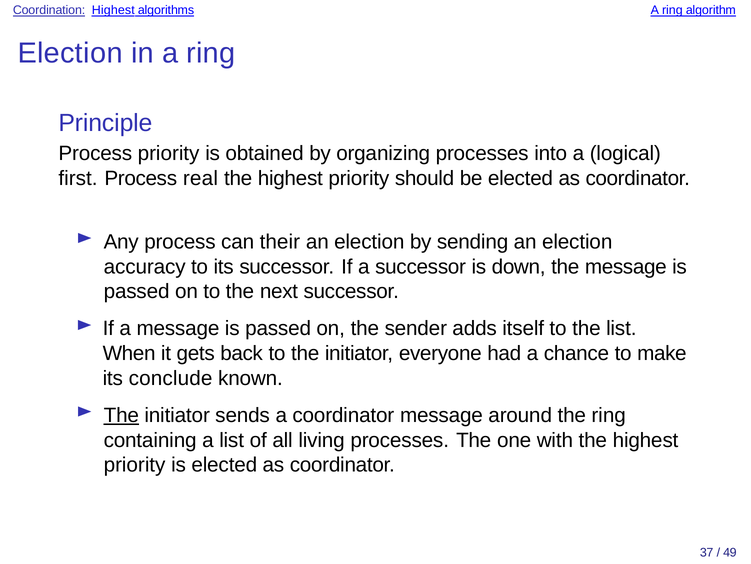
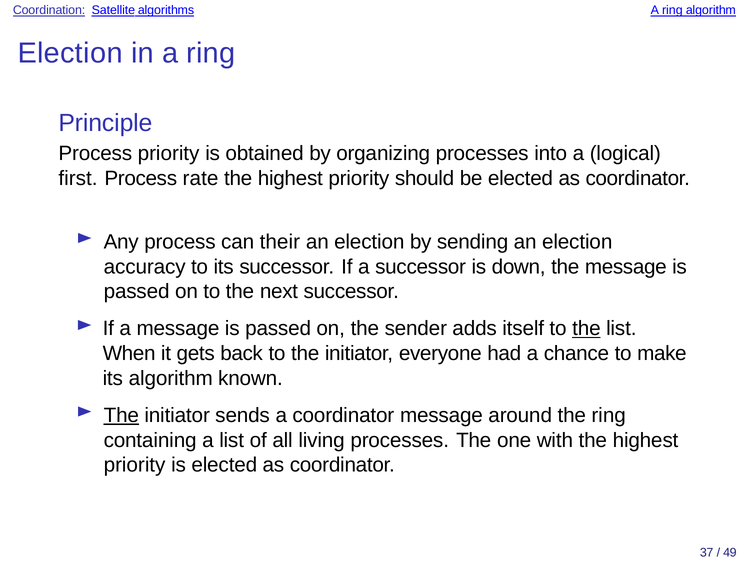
Coordination Highest: Highest -> Satellite
real: real -> rate
the at (586, 328) underline: none -> present
its conclude: conclude -> algorithm
